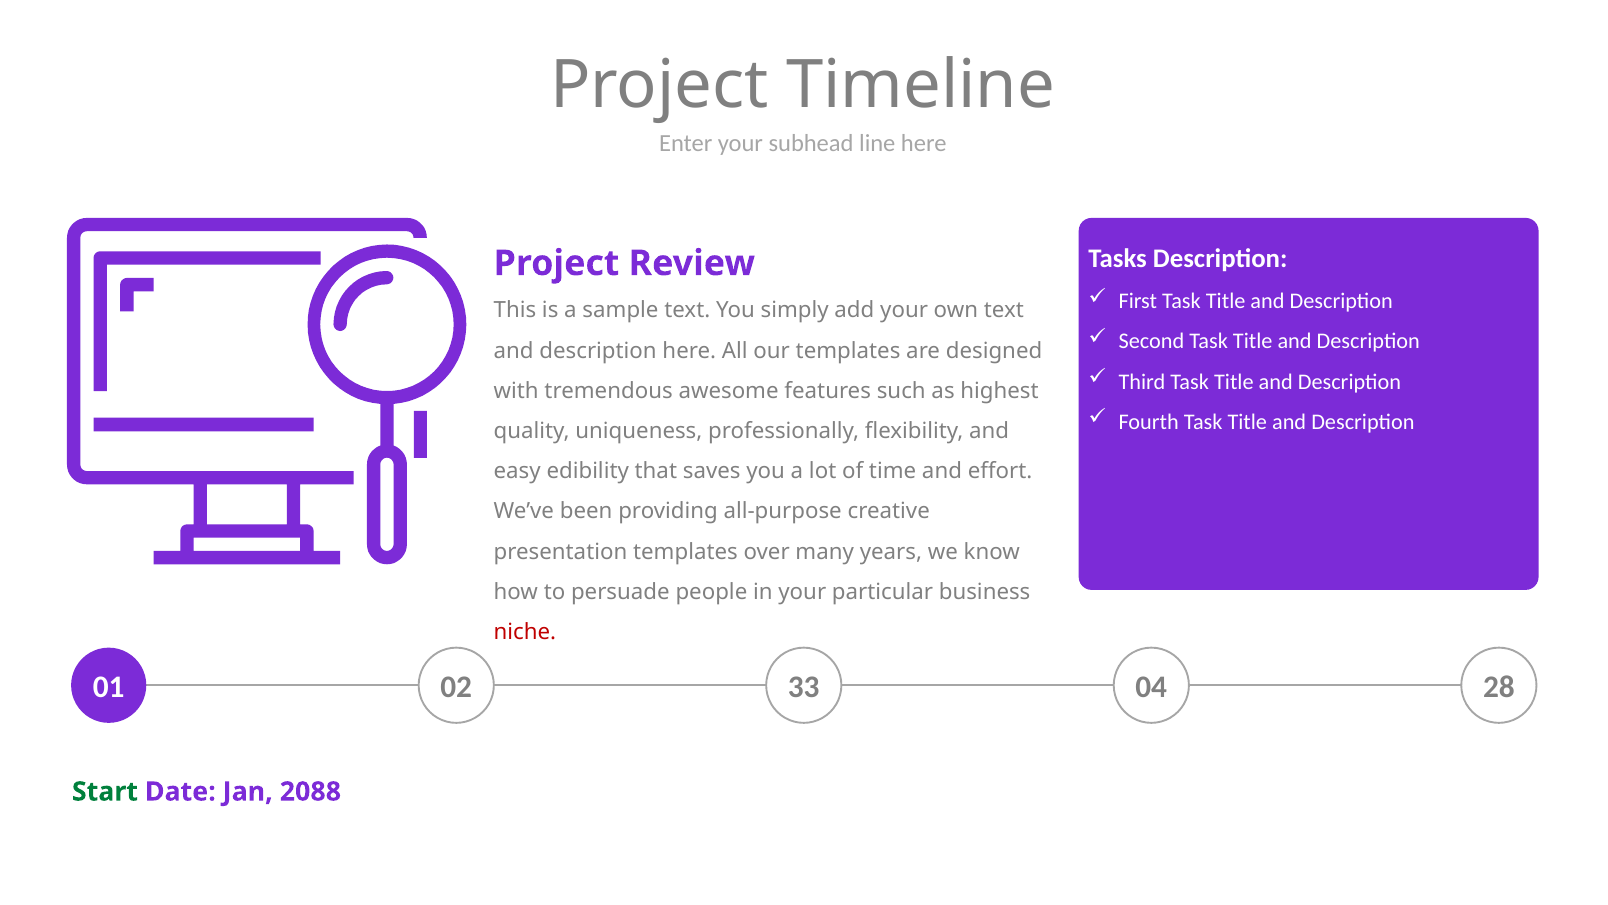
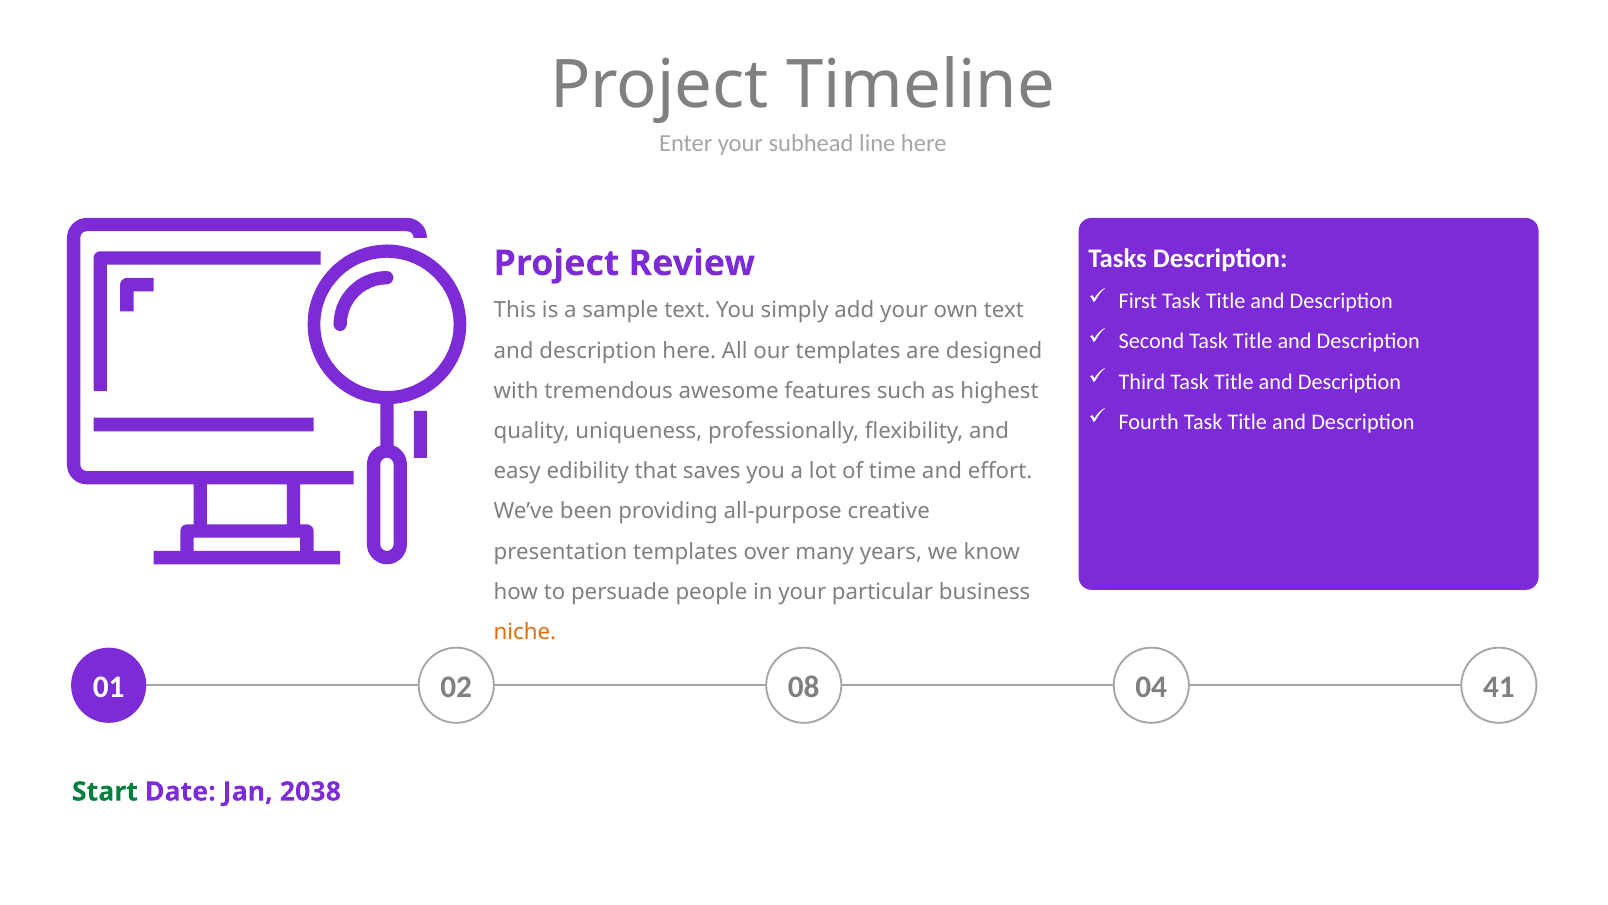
niche colour: red -> orange
33: 33 -> 08
28: 28 -> 41
2088: 2088 -> 2038
